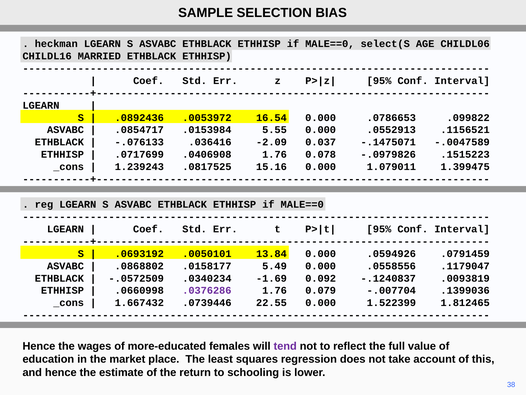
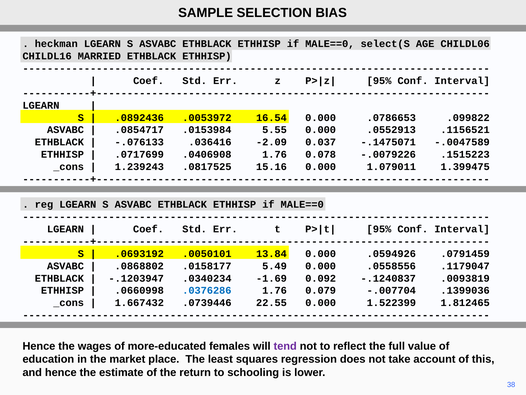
-.0979826: -.0979826 -> -.0079226
-.0572509: -.0572509 -> -.1203947
.0376286 colour: purple -> blue
